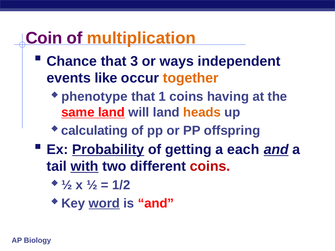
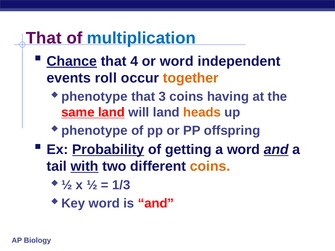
Coin at (44, 38): Coin -> That
multiplication colour: orange -> blue
Chance underline: none -> present
3: 3 -> 4
or ways: ways -> word
like: like -> roll
1: 1 -> 3
calculating at (95, 131): calculating -> phenotype
a each: each -> word
coins at (210, 166) colour: red -> orange
1/2: 1/2 -> 1/3
word at (104, 203) underline: present -> none
